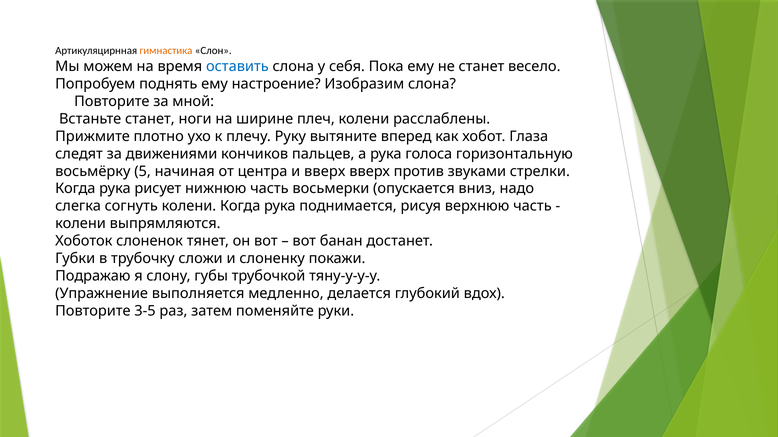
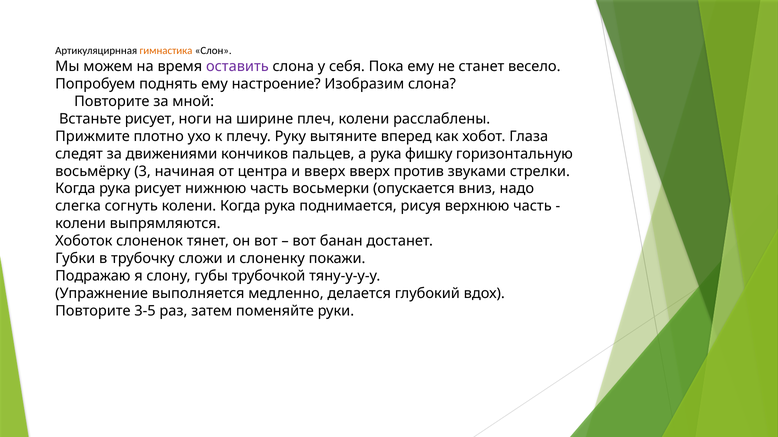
оставить colour: blue -> purple
Встаньте станет: станет -> рисует
голоса: голоса -> фишку
5: 5 -> 3
